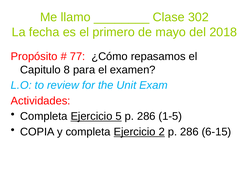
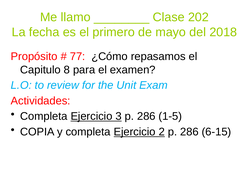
302: 302 -> 202
5: 5 -> 3
